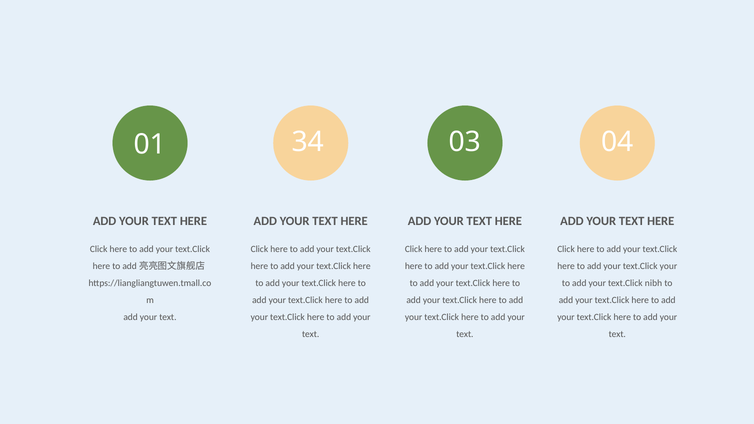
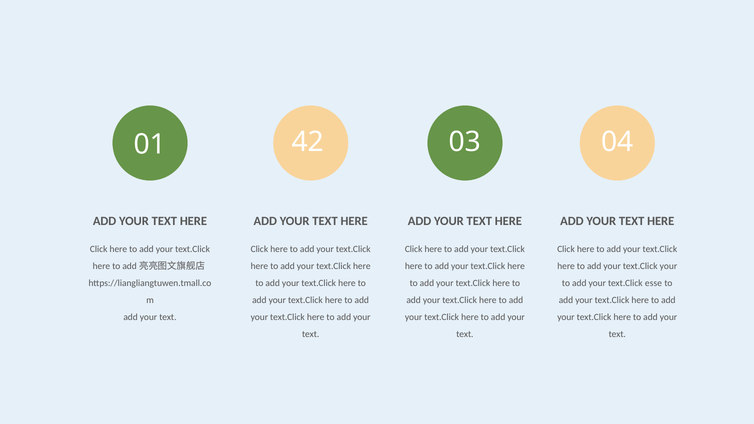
34: 34 -> 42
nibh: nibh -> esse
